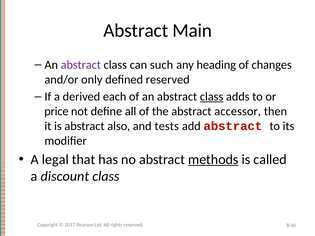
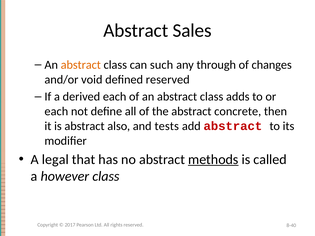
Main: Main -> Sales
abstract at (81, 65) colour: purple -> orange
heading: heading -> through
only: only -> void
class at (212, 97) underline: present -> none
price at (56, 111): price -> each
accessor: accessor -> concrete
discount: discount -> however
